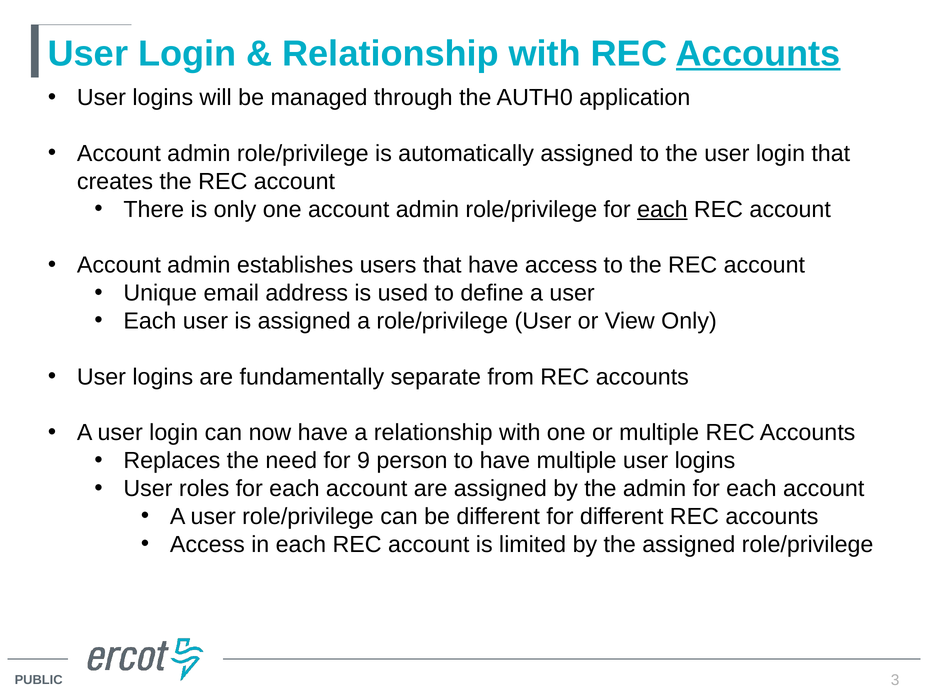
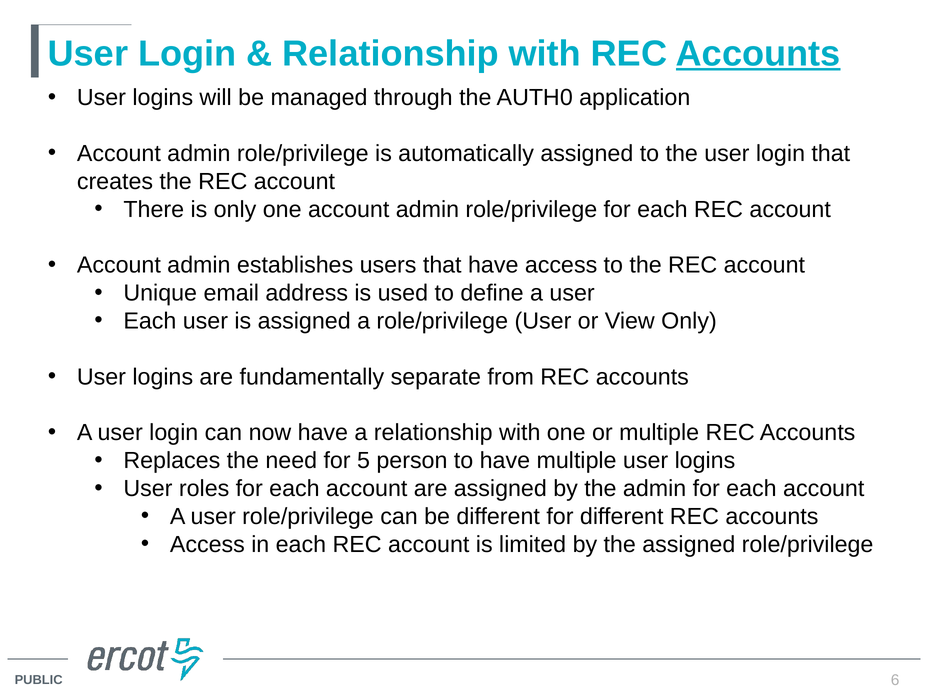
each at (662, 209) underline: present -> none
9: 9 -> 5
3: 3 -> 6
